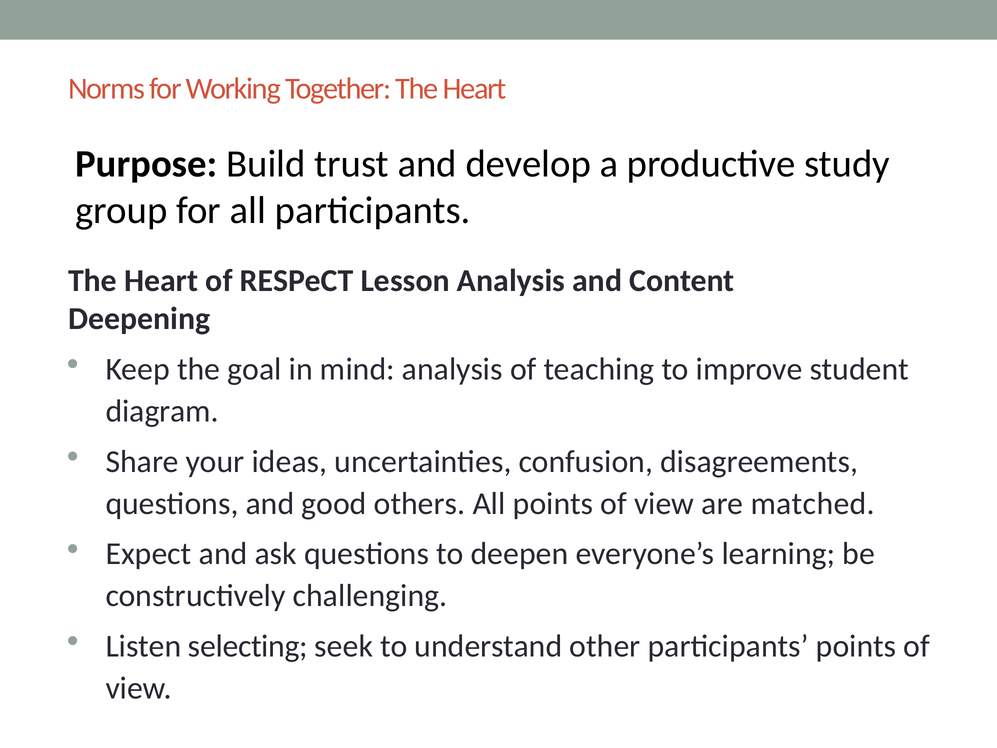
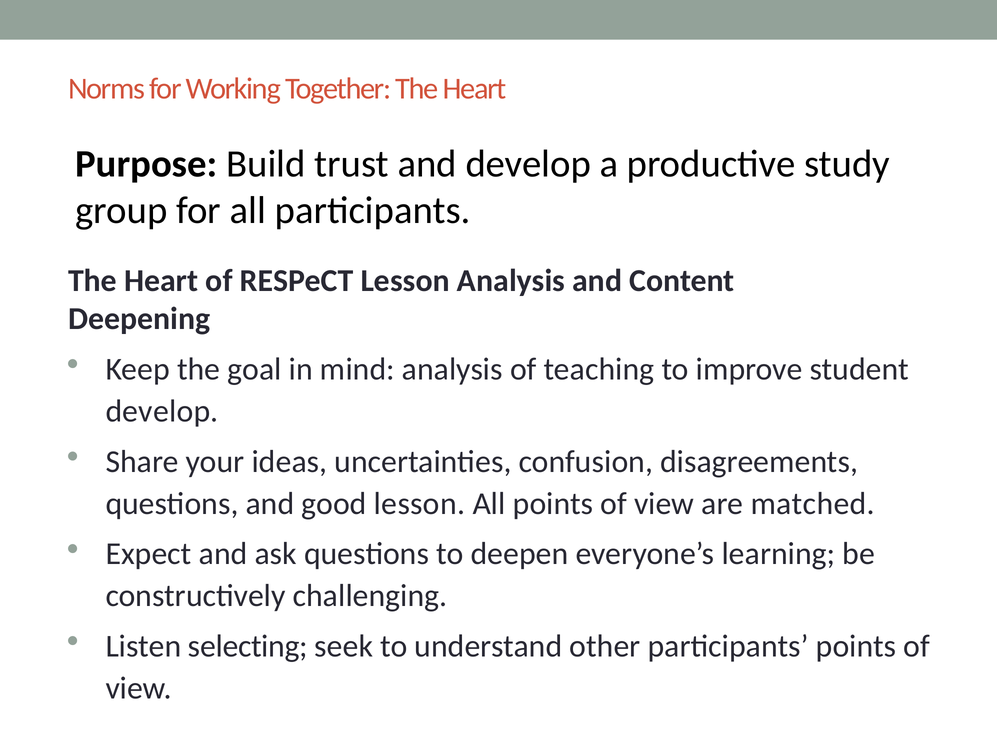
diagram at (162, 411): diagram -> develop
good others: others -> lesson
